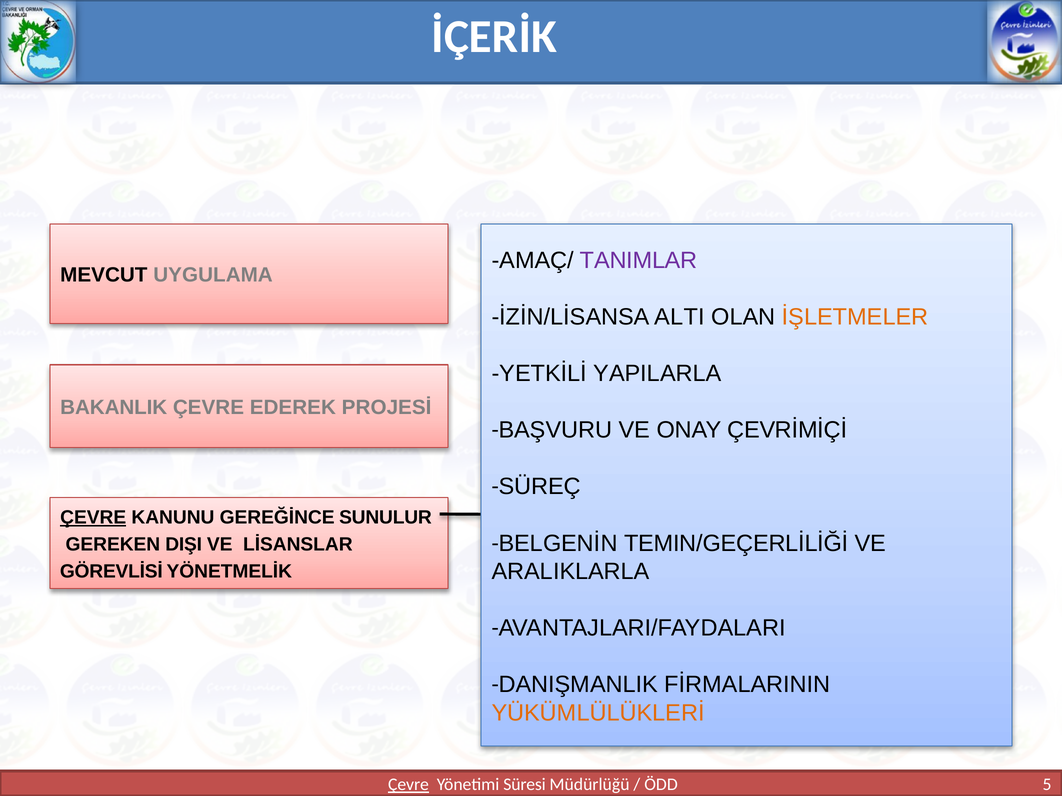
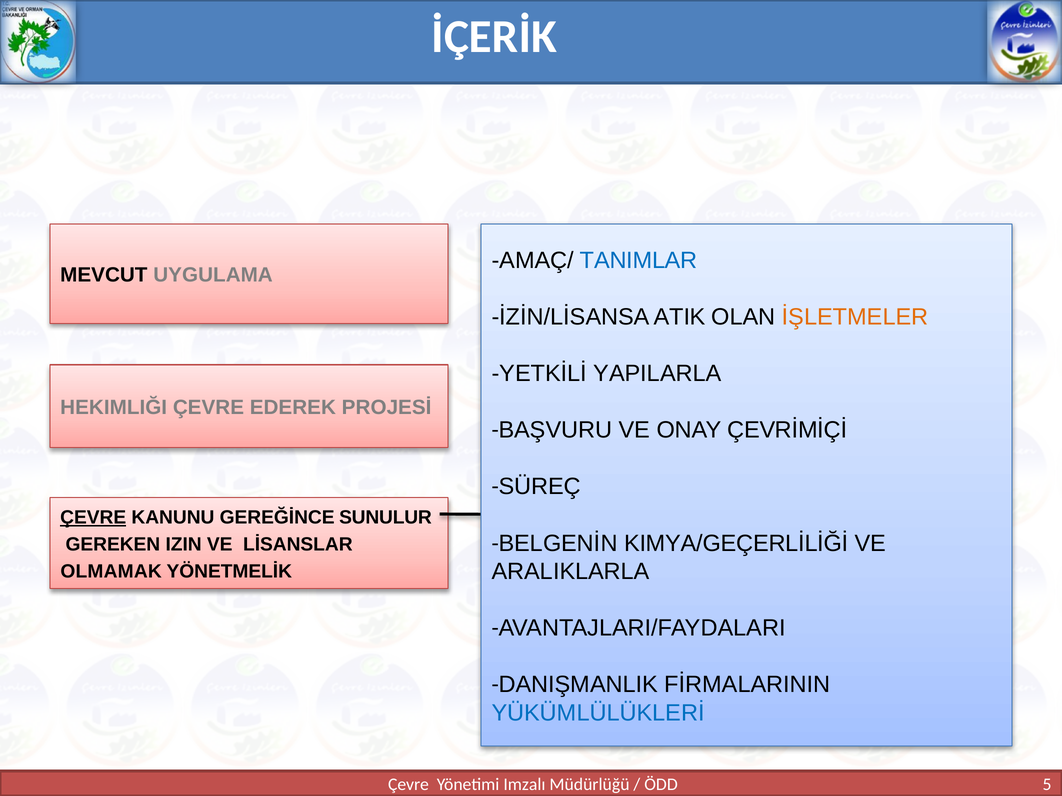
TANIMLAR colour: purple -> blue
ALTI: ALTI -> ATIK
BAKANLIK: BAKANLIK -> HEKIMLIĞI
TEMIN/GEÇERLİLİĞİ: TEMIN/GEÇERLİLİĞİ -> KIMYA/GEÇERLİLİĞİ
DIŞI: DIŞI -> IZIN
GÖREVLİSİ: GÖREVLİSİ -> OLMAMAK
YÜKÜMLÜLÜKLERİ colour: orange -> blue
Çevre at (408, 785) underline: present -> none
Süresi: Süresi -> Imzalı
